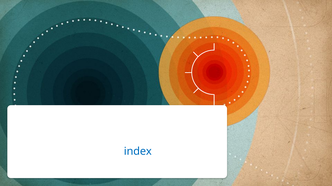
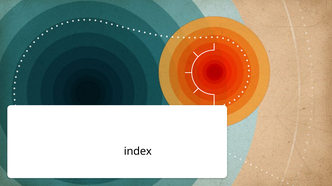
index colour: blue -> black
